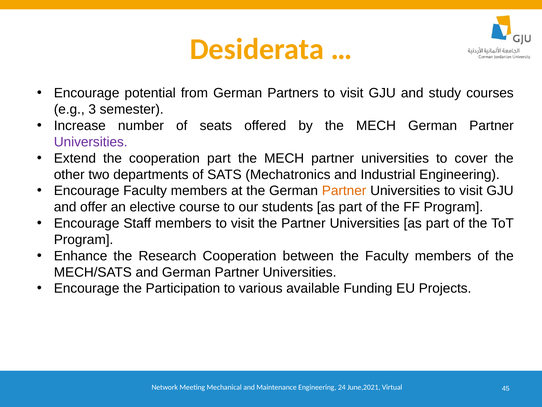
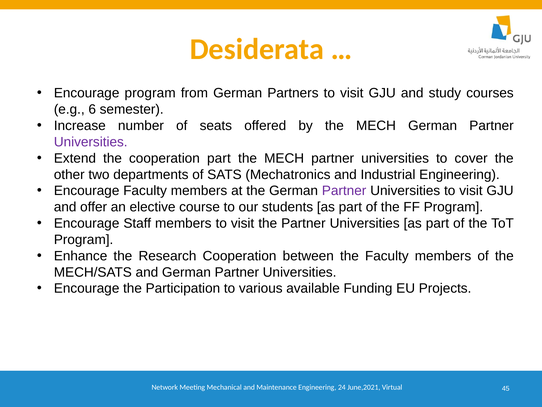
Encourage potential: potential -> program
3: 3 -> 6
Partner at (344, 191) colour: orange -> purple
